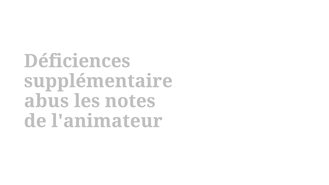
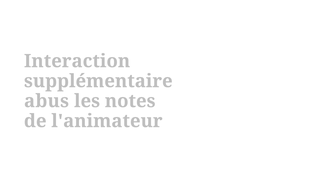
Déficiences: Déficiences -> Interaction
